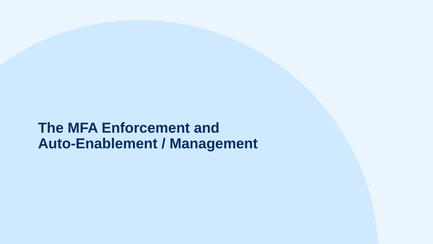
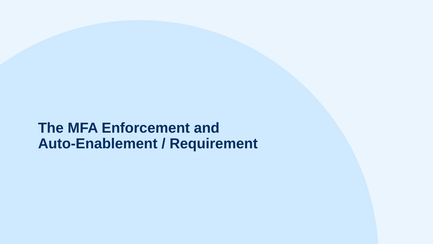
Management: Management -> Requirement
